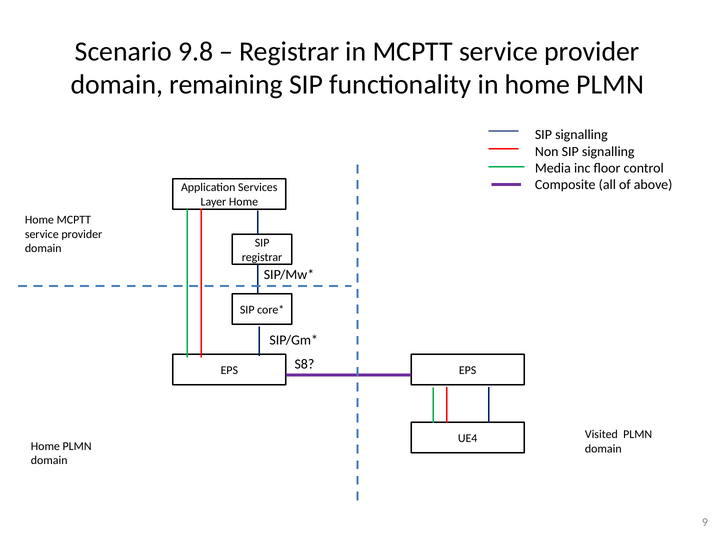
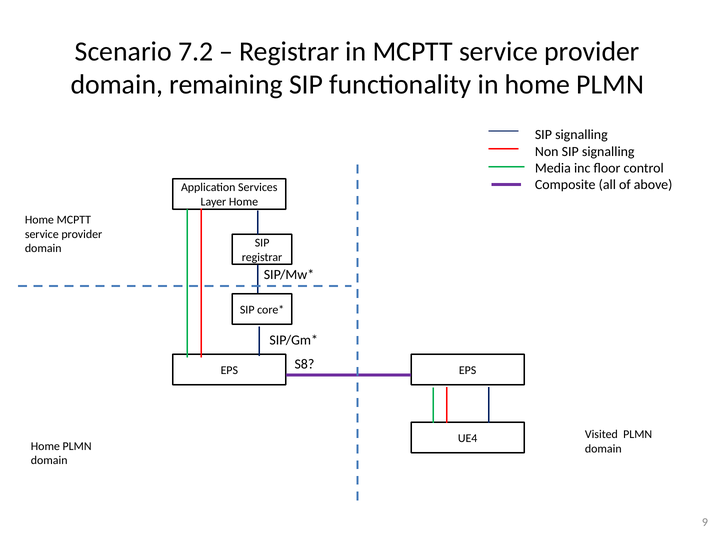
9.8: 9.8 -> 7.2
